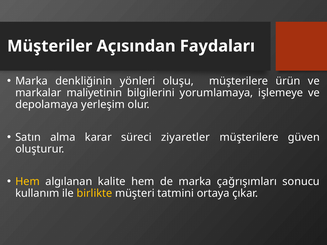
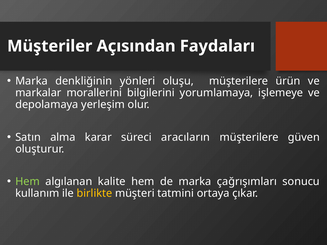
maliyetinin: maliyetinin -> morallerini
ziyaretler: ziyaretler -> aracıların
Hem at (28, 182) colour: yellow -> light green
